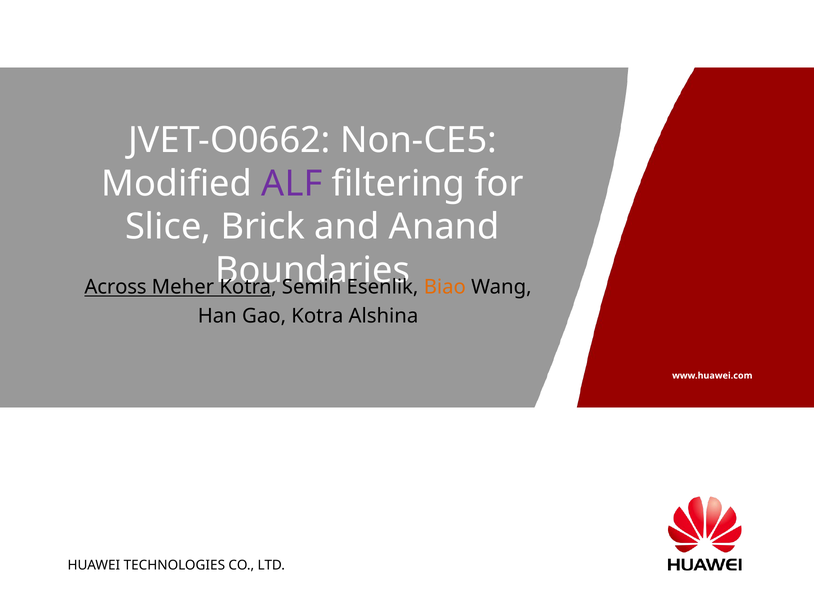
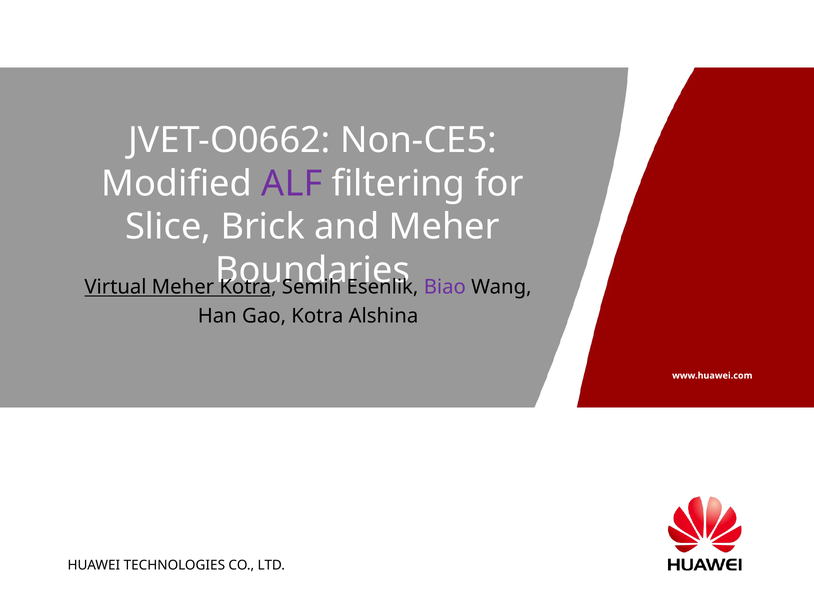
and Anand: Anand -> Meher
Across: Across -> Virtual
Biao colour: orange -> purple
